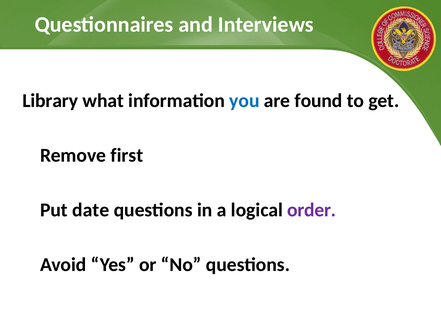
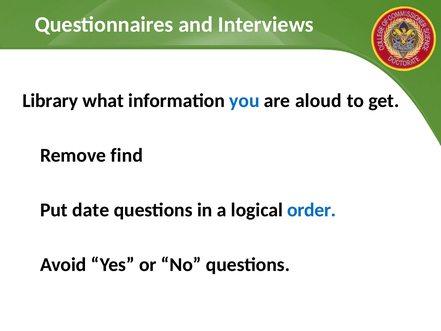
found: found -> aloud
first: first -> find
order colour: purple -> blue
